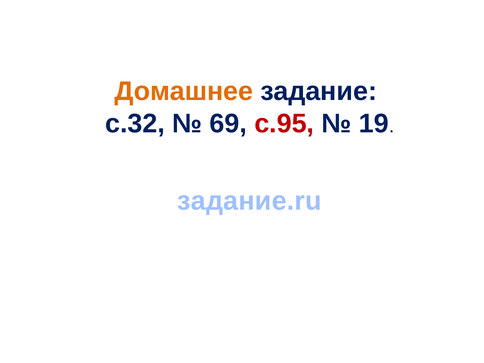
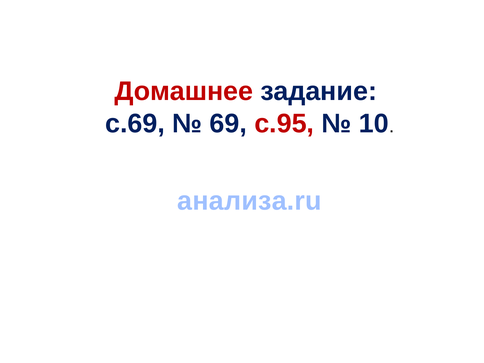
Домашнее colour: orange -> red
с.32: с.32 -> с.69
19: 19 -> 10
задание.ru: задание.ru -> анализа.ru
